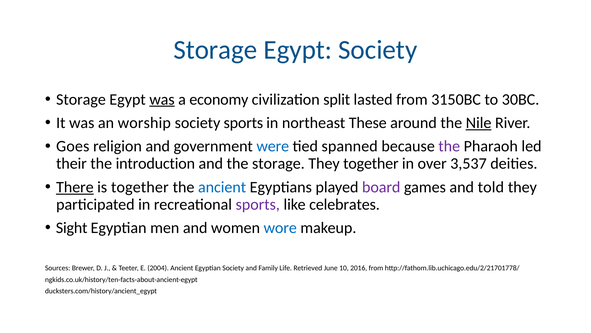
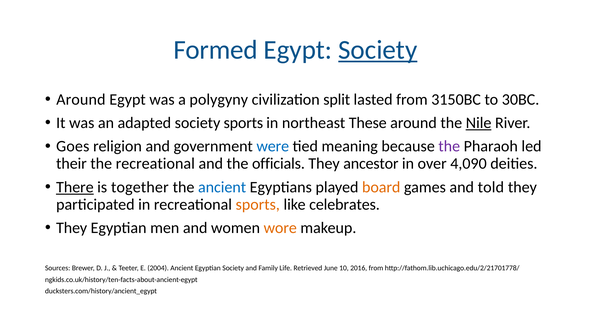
Storage at (215, 50): Storage -> Formed
Society at (378, 50) underline: none -> present
Storage at (81, 99): Storage -> Around
was at (162, 99) underline: present -> none
economy: economy -> polygyny
worship: worship -> adapted
spanned: spanned -> meaning
the introduction: introduction -> recreational
the storage: storage -> officials
They together: together -> ancestor
3,537: 3,537 -> 4,090
board colour: purple -> orange
sports at (258, 204) colour: purple -> orange
Sight at (72, 228): Sight -> They
wore colour: blue -> orange
